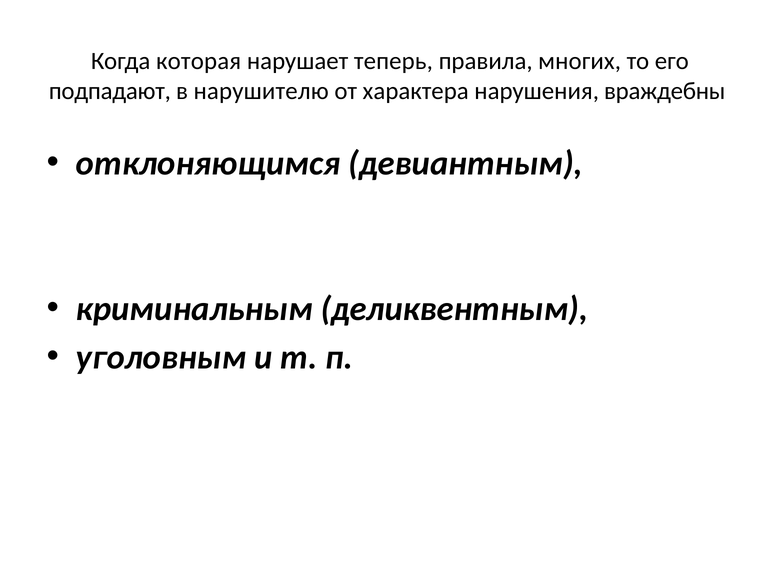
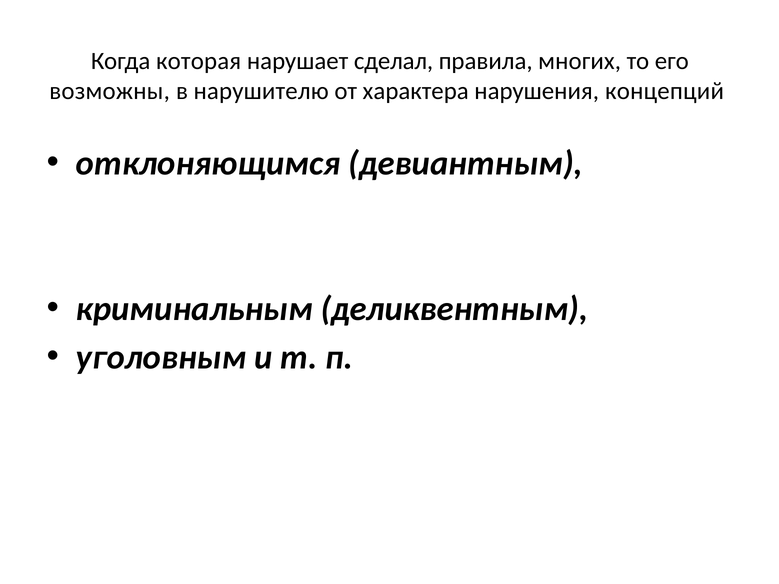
теперь: теперь -> сделал
подпадают: подпадают -> возможны
враждебны: враждебны -> концепций
